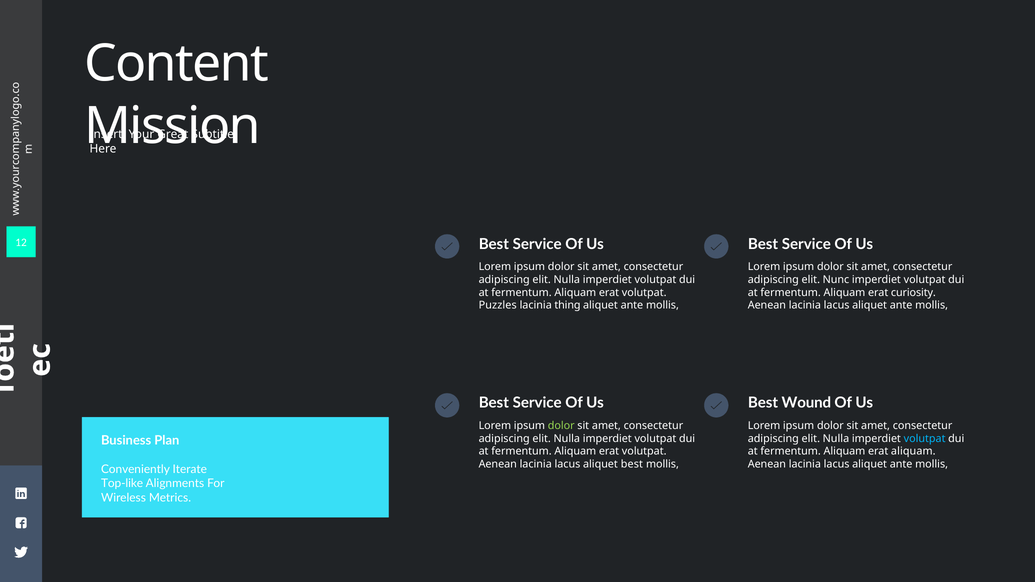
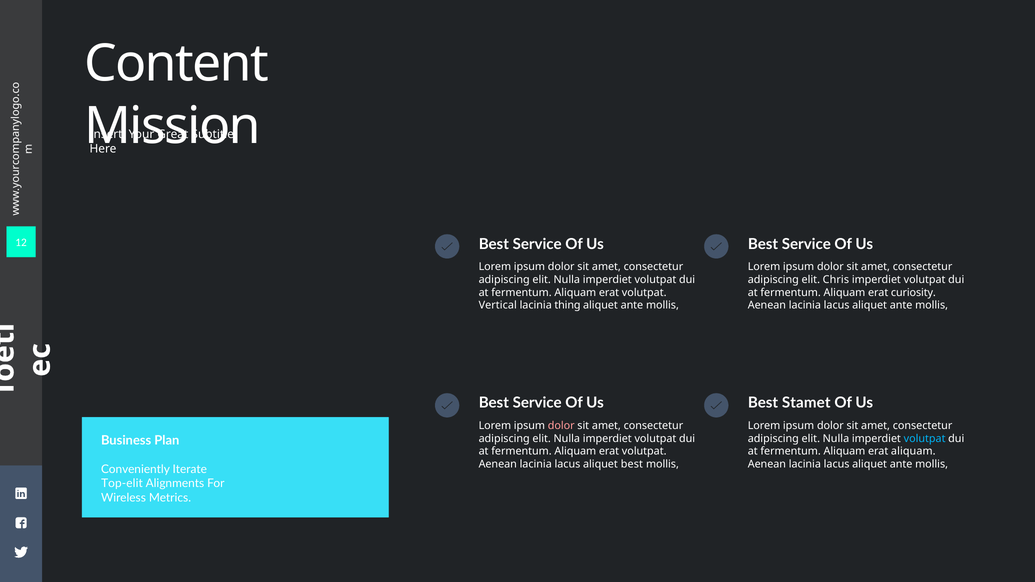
Nunc: Nunc -> Chris
Puzzles: Puzzles -> Vertical
Wound: Wound -> Stamet
dolor at (561, 426) colour: light green -> pink
Top-like: Top-like -> Top-elit
